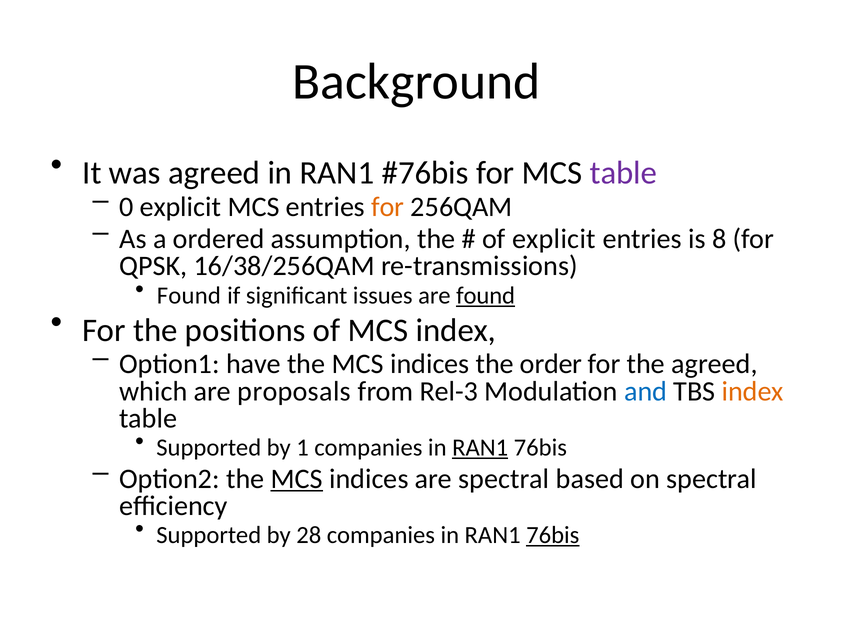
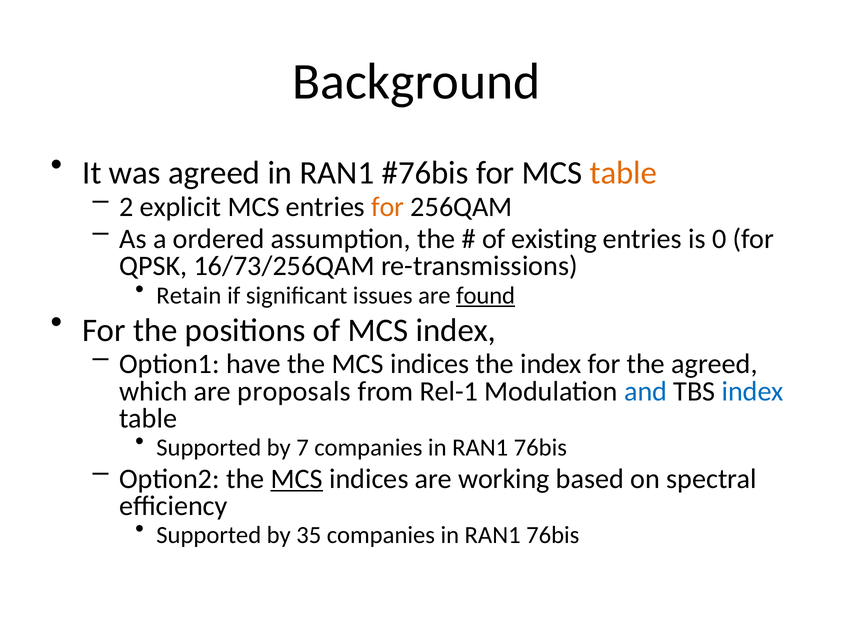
table at (623, 173) colour: purple -> orange
0: 0 -> 2
of explicit: explicit -> existing
8: 8 -> 0
16/38/256QAM: 16/38/256QAM -> 16/73/256QAM
Found at (189, 295): Found -> Retain
the order: order -> index
Rel-3: Rel-3 -> Rel-1
index at (753, 391) colour: orange -> blue
1: 1 -> 7
RAN1 at (480, 447) underline: present -> none
are spectral: spectral -> working
28: 28 -> 35
76bis at (553, 535) underline: present -> none
